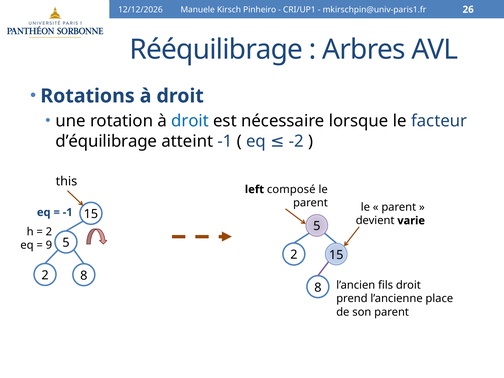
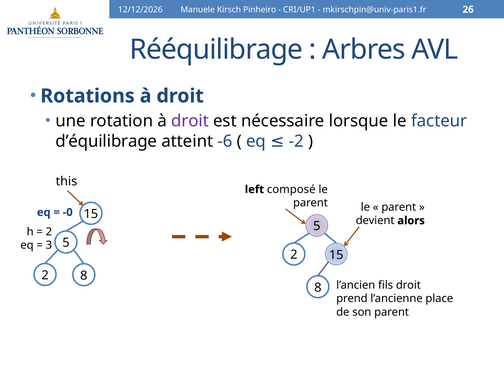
droit at (190, 121) colour: blue -> purple
atteint -1: -1 -> -6
-1 at (68, 212): -1 -> -0
varie: varie -> alors
9: 9 -> 3
